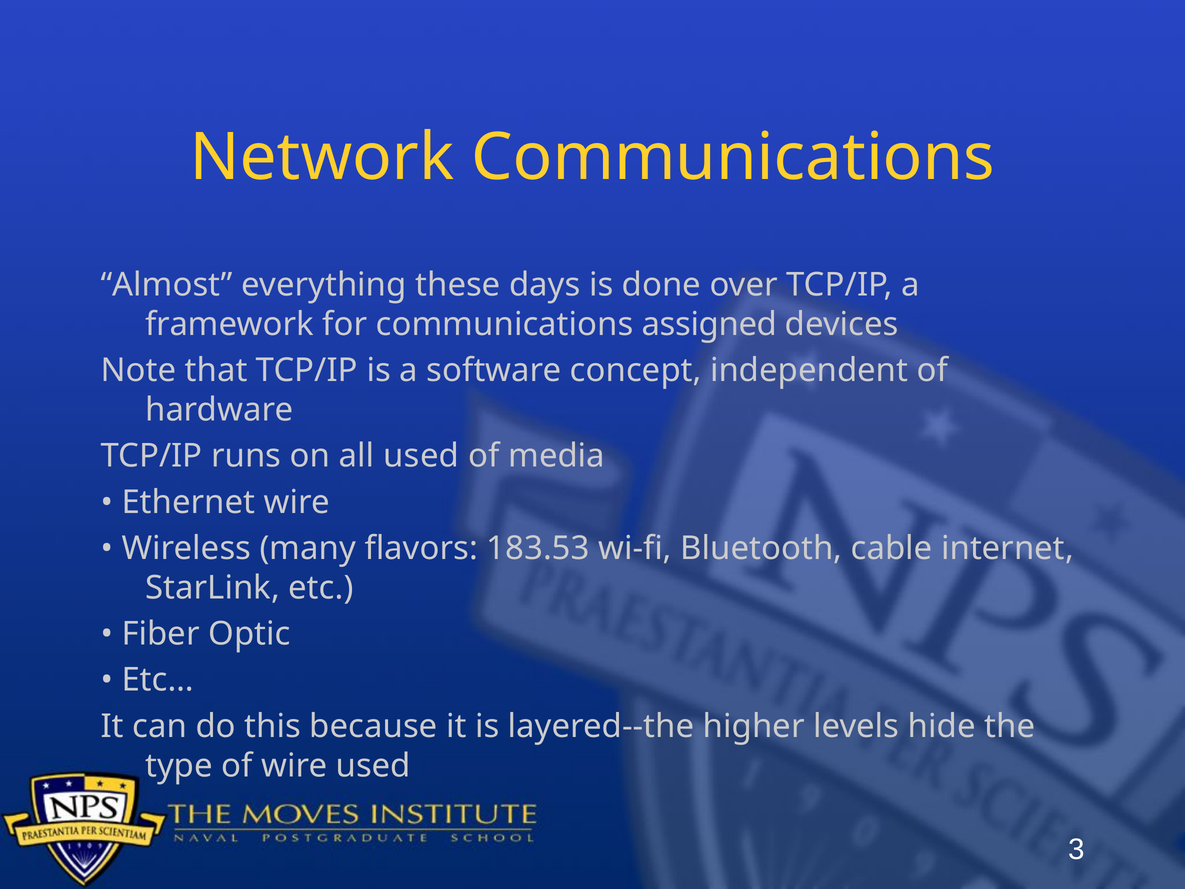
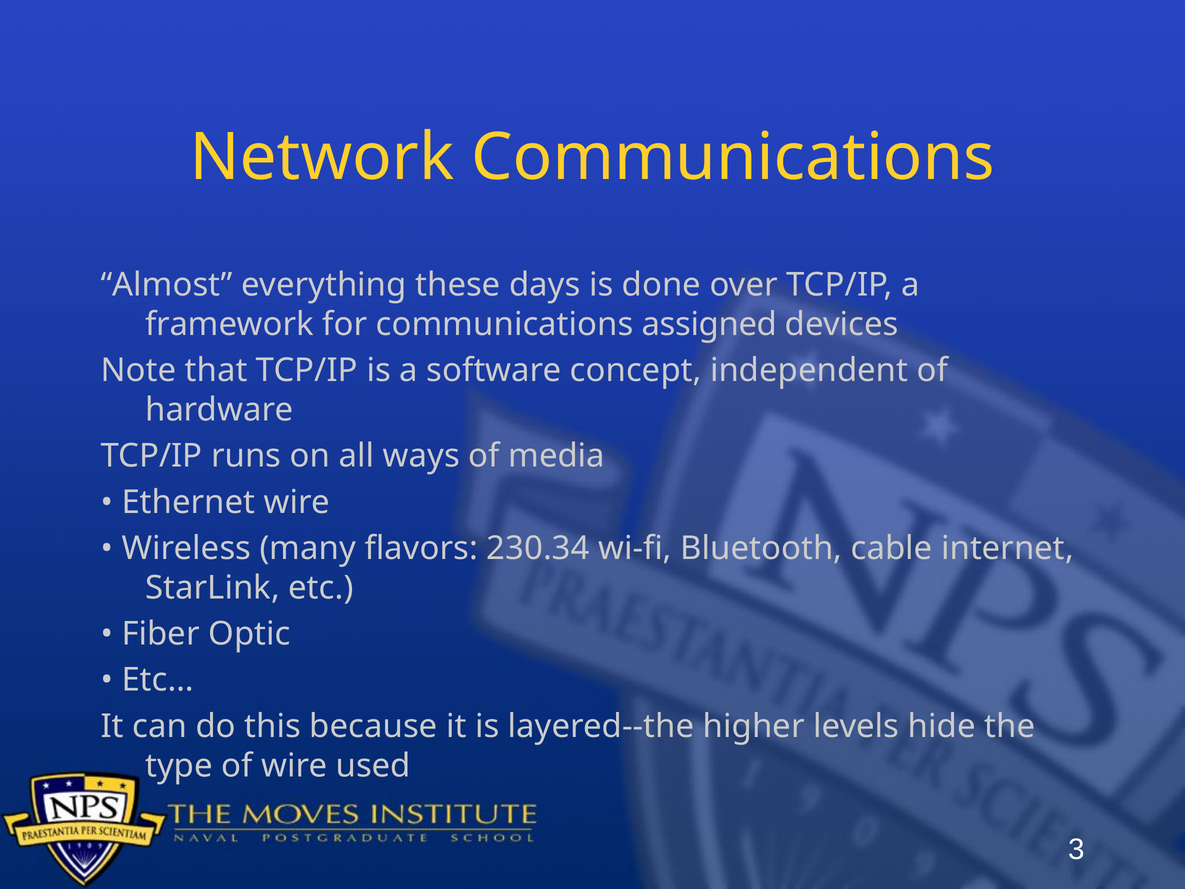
all used: used -> ways
183.53: 183.53 -> 230.34
